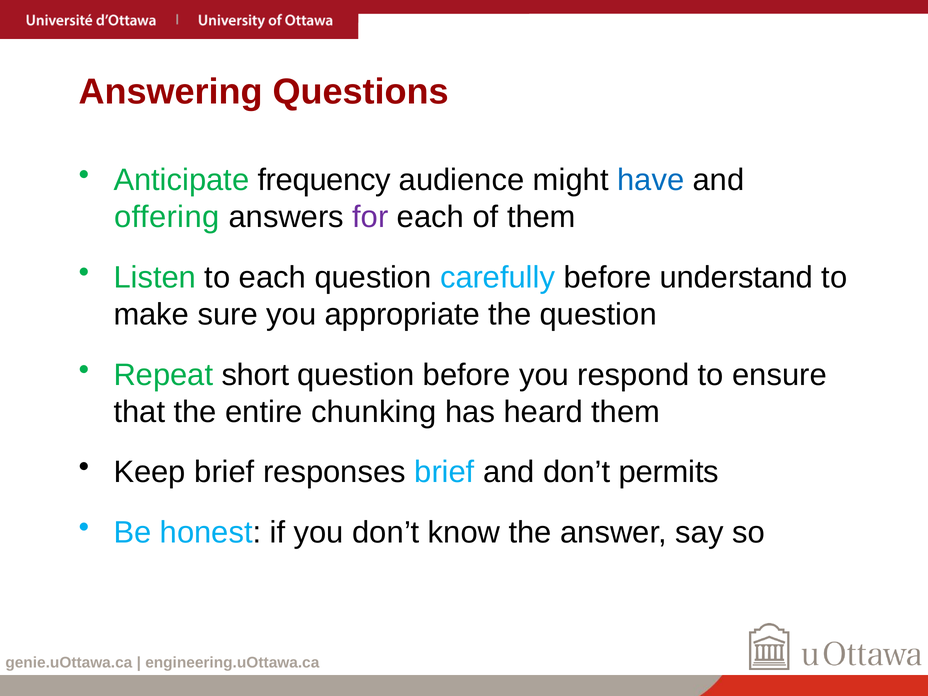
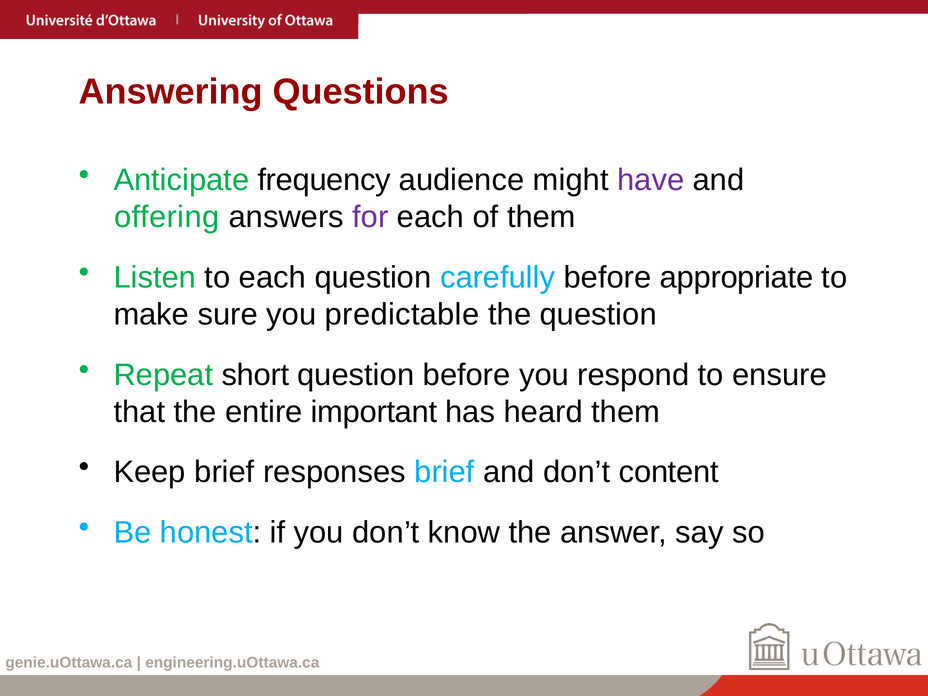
have colour: blue -> purple
understand: understand -> appropriate
appropriate: appropriate -> predictable
chunking: chunking -> important
permits: permits -> content
